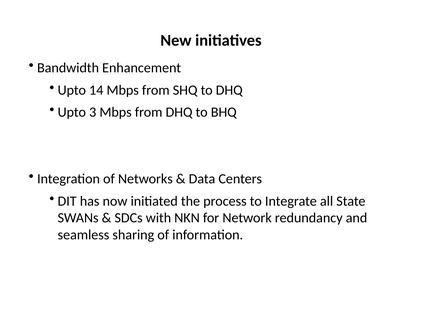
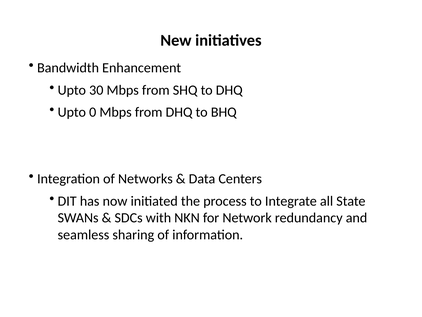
14: 14 -> 30
3: 3 -> 0
